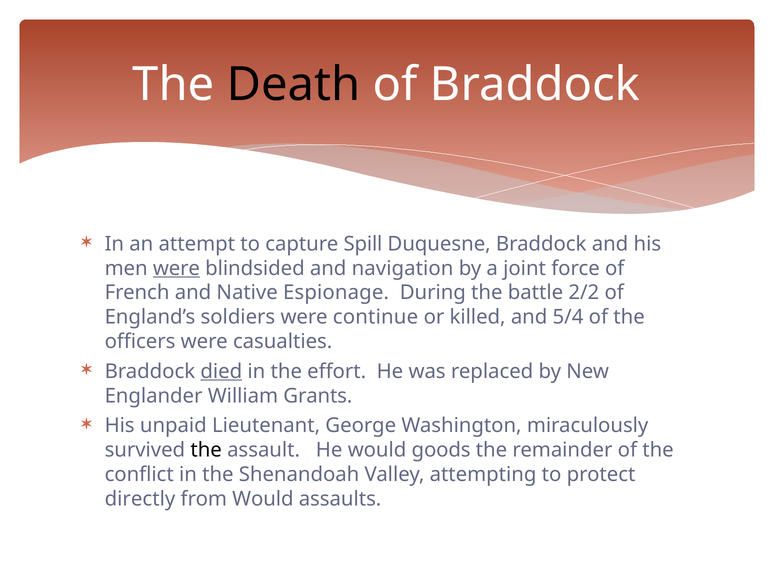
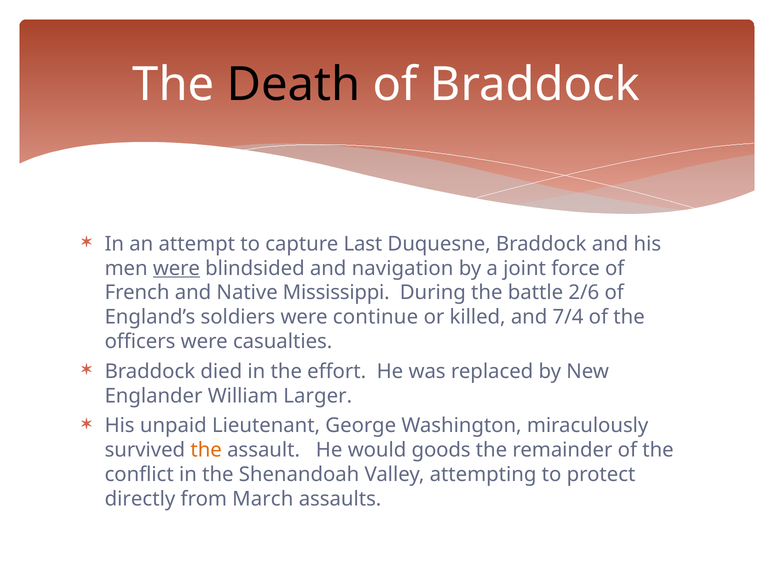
Spill: Spill -> Last
Espionage: Espionage -> Mississippi
2/2: 2/2 -> 2/6
5/4: 5/4 -> 7/4
died underline: present -> none
Grants: Grants -> Larger
the at (206, 450) colour: black -> orange
from Would: Would -> March
